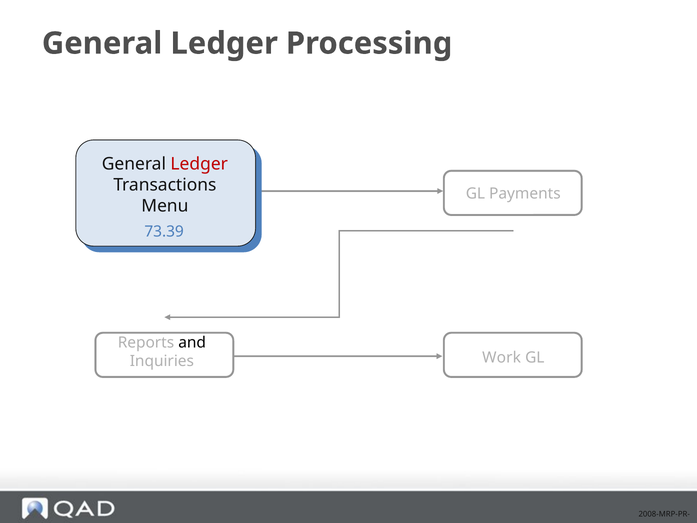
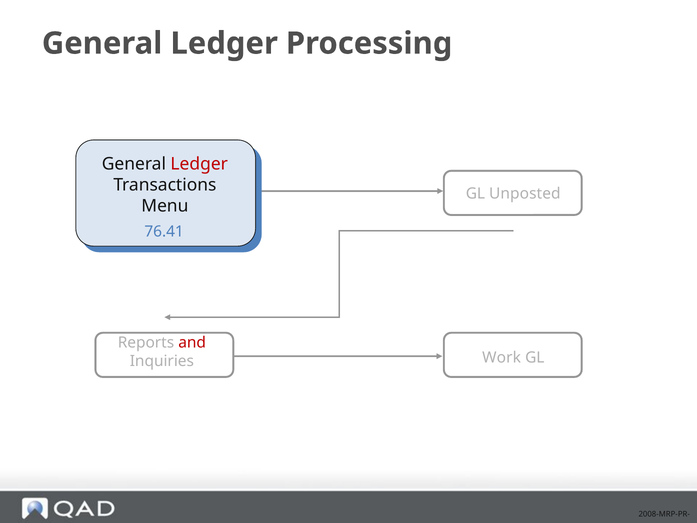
Payments: Payments -> Unposted
73.39: 73.39 -> 76.41
and colour: black -> red
